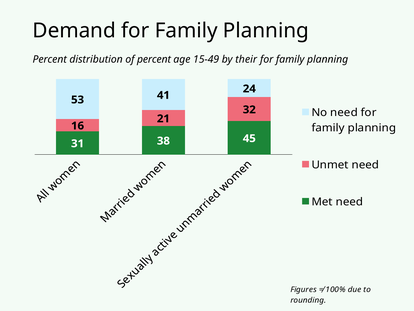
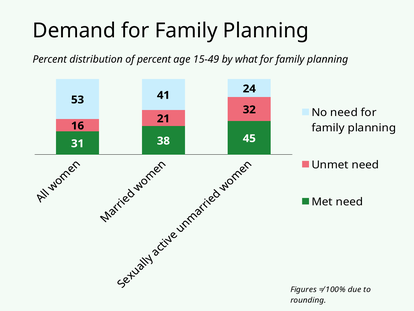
their: their -> what
